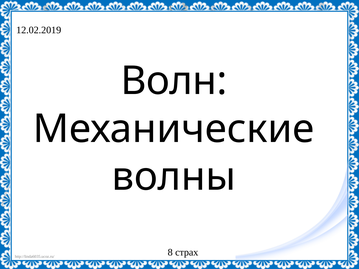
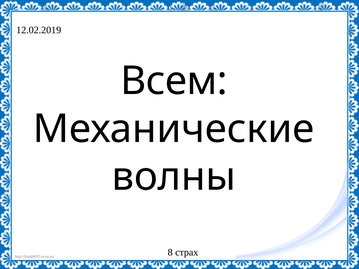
Волн: Волн -> Всем
